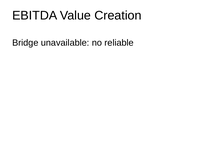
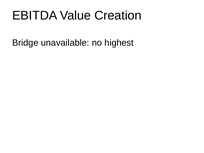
reliable: reliable -> highest
